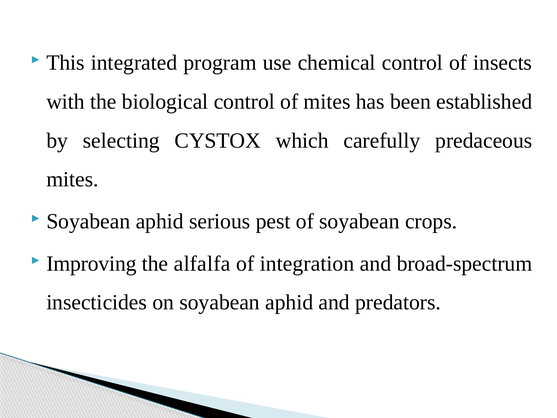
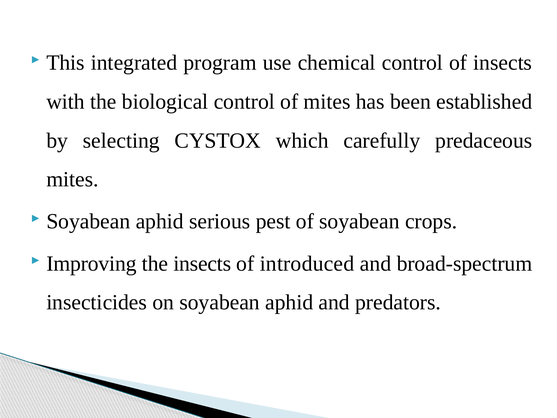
the alfalfa: alfalfa -> insects
integration: integration -> introduced
